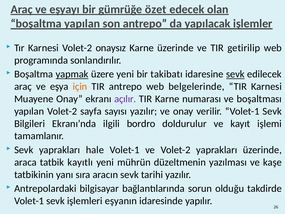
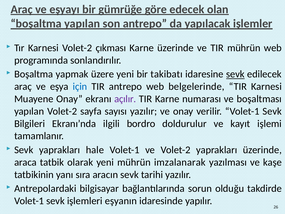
özet: özet -> göre
onaysız: onaysız -> çıkması
TIR getirilip: getirilip -> mührün
yapmak underline: present -> none
için colour: orange -> blue
kayıtlı: kayıtlı -> olarak
düzeltmenin: düzeltmenin -> imzalanarak
